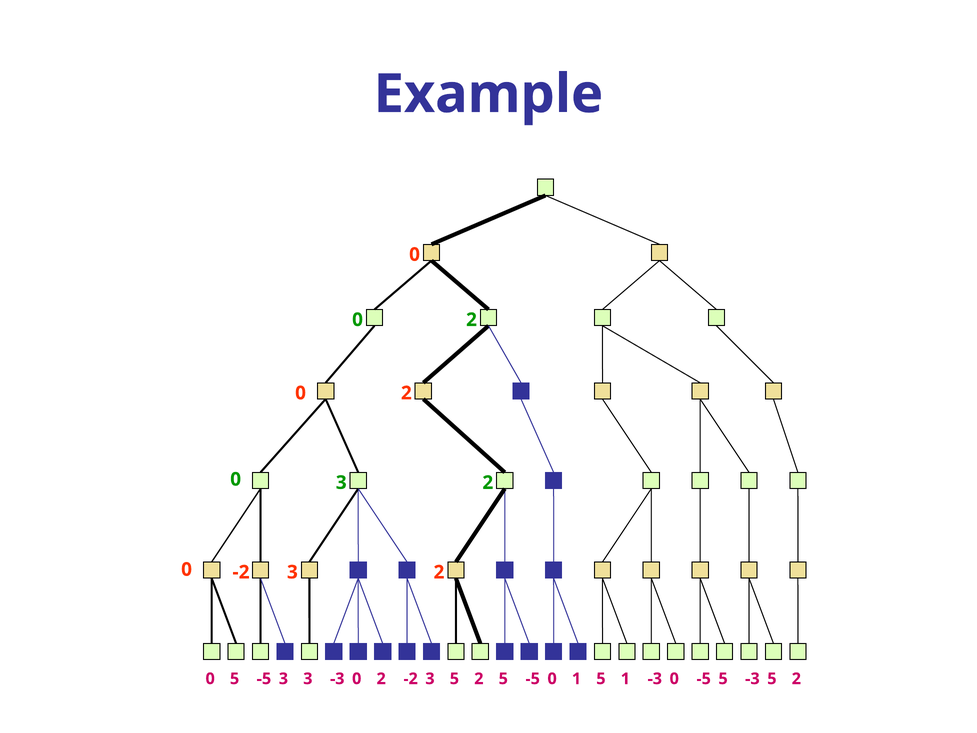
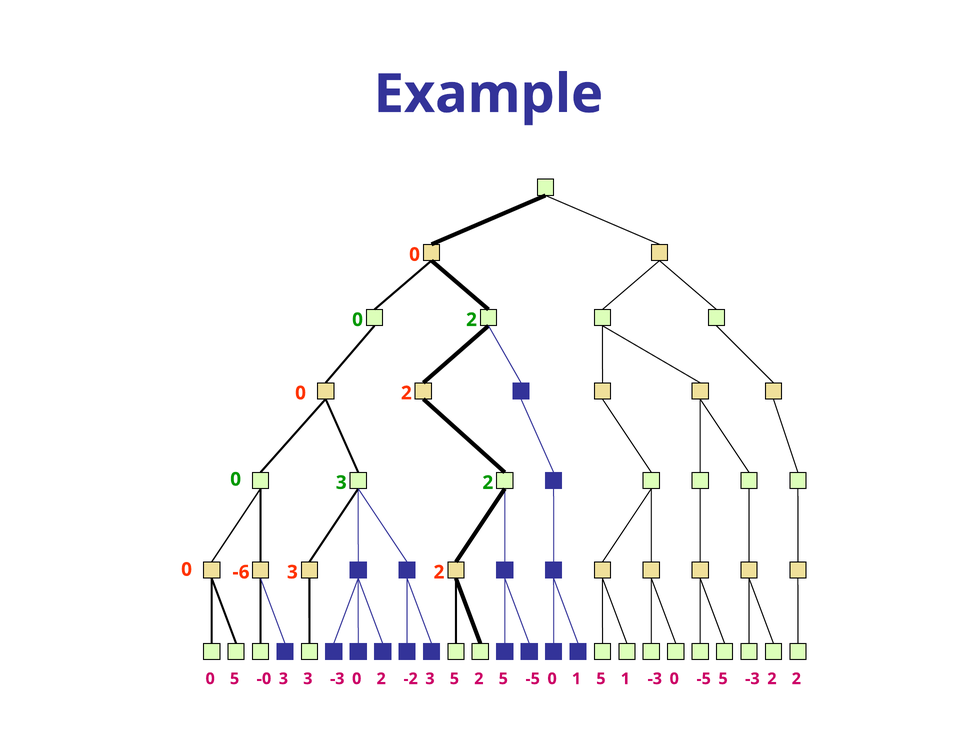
0 -2: -2 -> -6
5 -5: -5 -> -0
5 5: 5 -> 2
